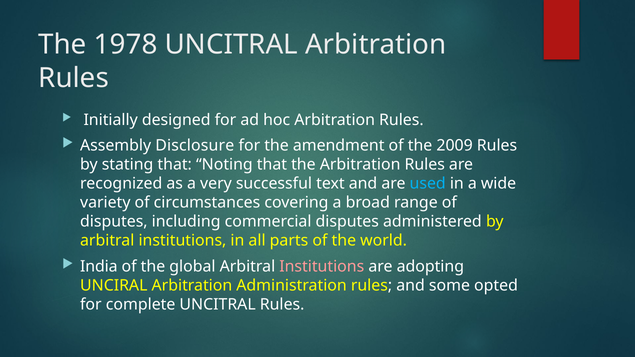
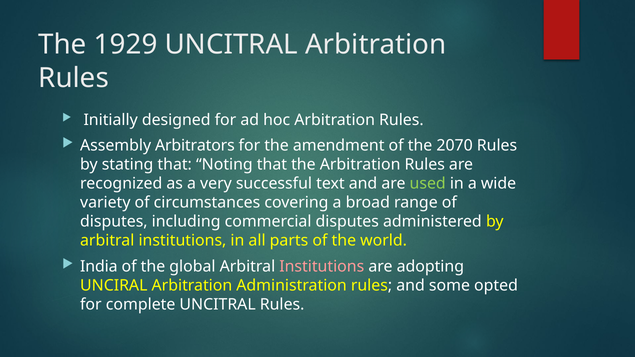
1978: 1978 -> 1929
Disclosure: Disclosure -> Arbitrators
2009: 2009 -> 2070
used colour: light blue -> light green
